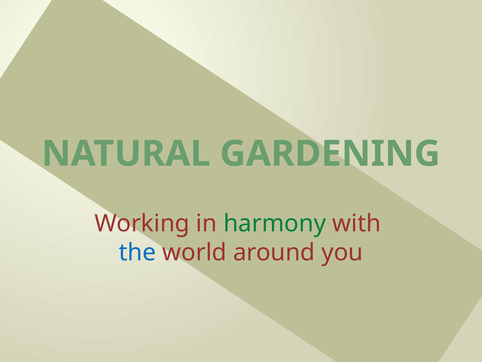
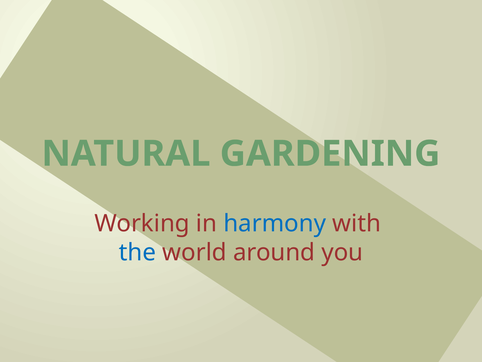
harmony colour: green -> blue
